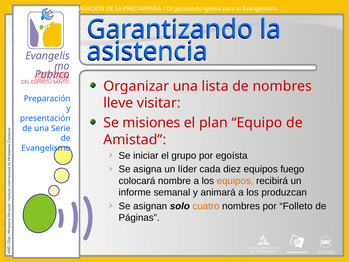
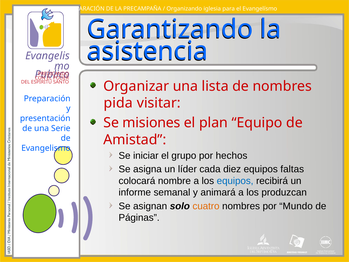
lleve: lleve -> pida
egoísta: egoísta -> hechos
fuego: fuego -> faltas
equipos at (235, 181) colour: orange -> blue
Folleto: Folleto -> Mundo
